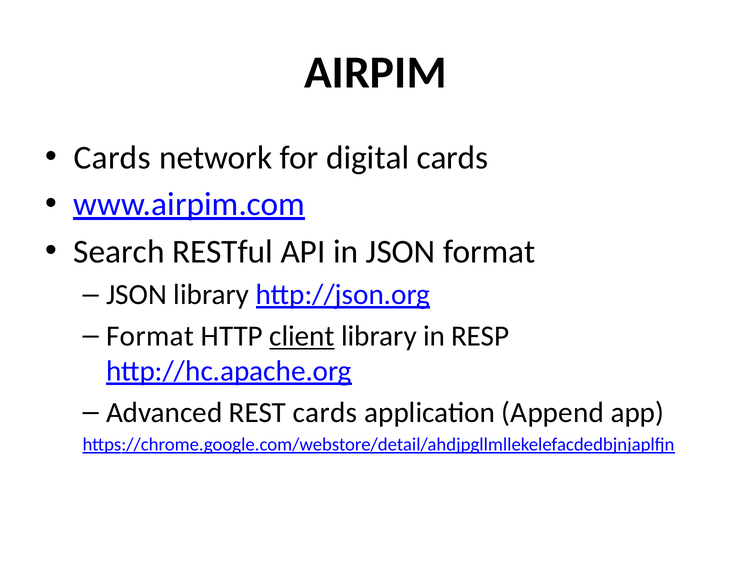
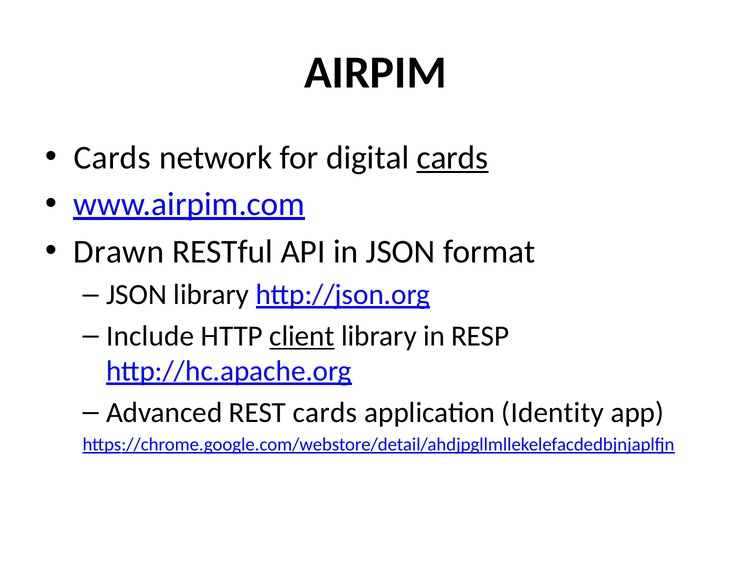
cards at (453, 158) underline: none -> present
Search: Search -> Drawn
Format at (150, 336): Format -> Include
Append: Append -> Identity
